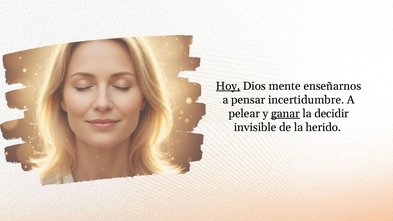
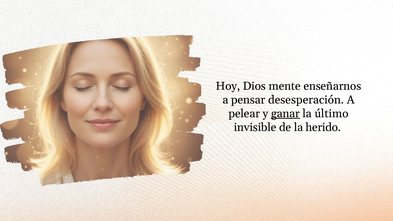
Hoy underline: present -> none
incertidumbre: incertidumbre -> desesperación
decidir: decidir -> último
